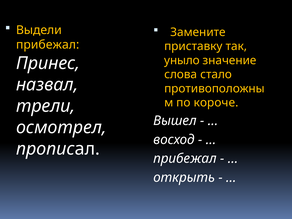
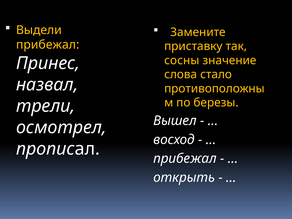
уныло: уныло -> сосны
короче: короче -> березы
